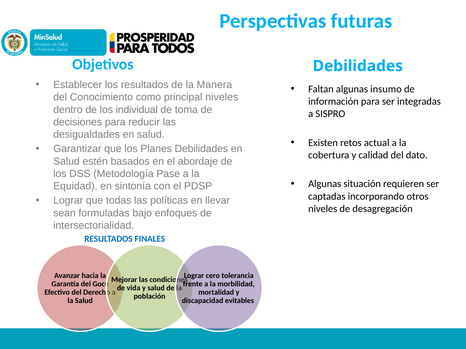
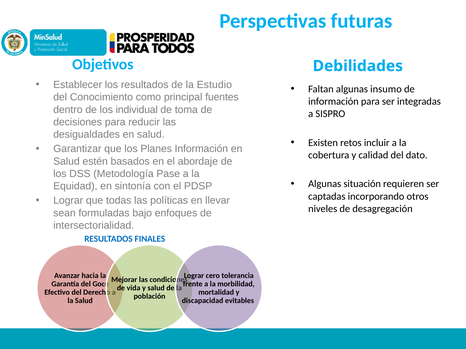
Manera: Manera -> Estudio
principal niveles: niveles -> fuentes
actual: actual -> incluir
Planes Debilidades: Debilidades -> Información
